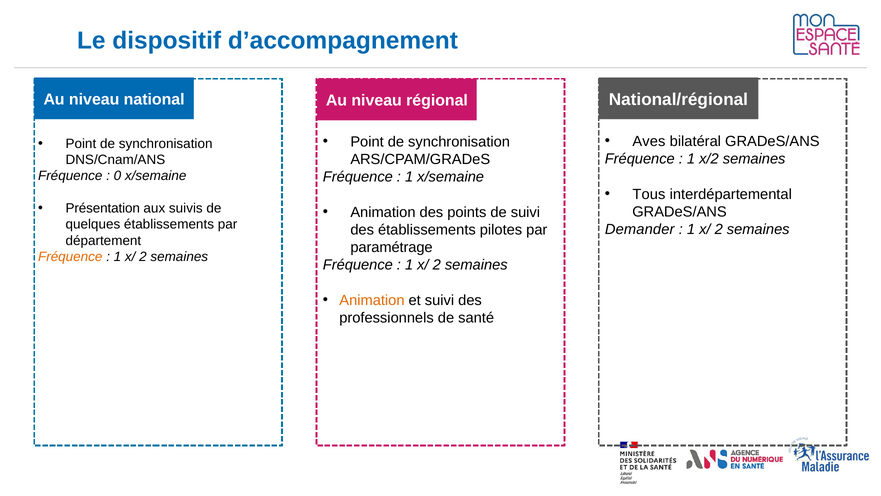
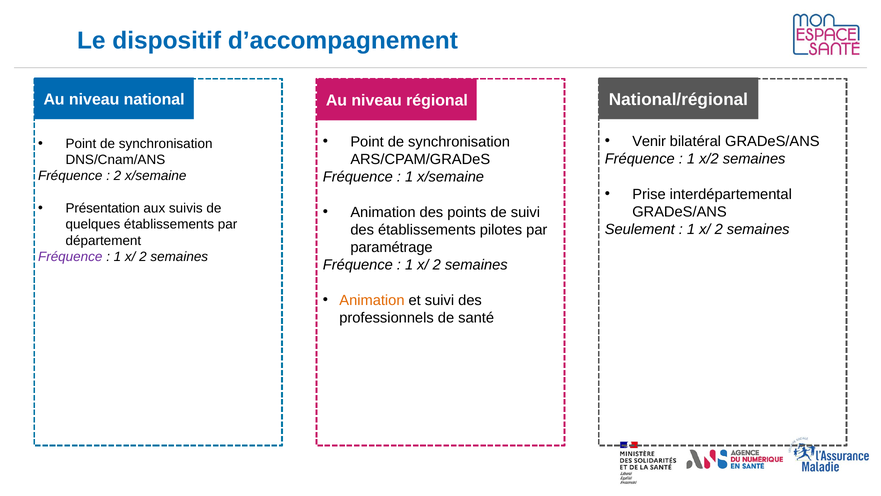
Aves: Aves -> Venir
0 at (117, 176): 0 -> 2
Tous: Tous -> Prise
Demander: Demander -> Seulement
Fréquence at (70, 257) colour: orange -> purple
